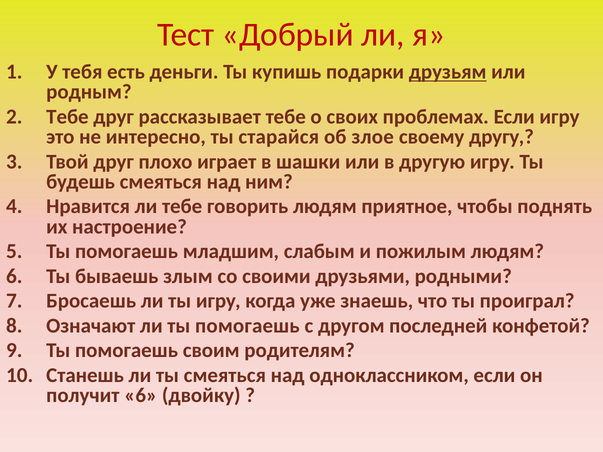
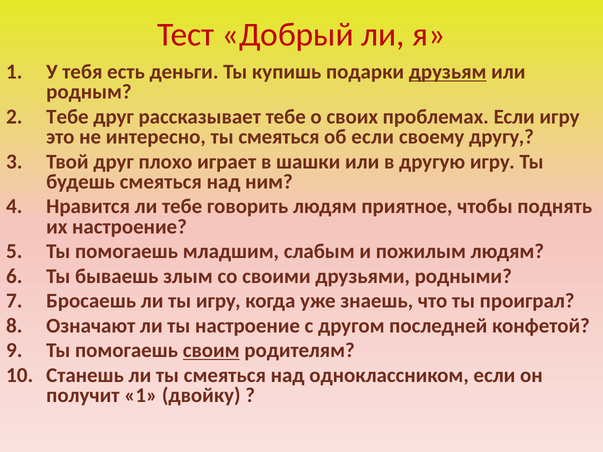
интересно ты старайся: старайся -> смеяться
об злое: злое -> если
ли ты помогаешь: помогаешь -> настроение
своим underline: none -> present
получит 6: 6 -> 1
